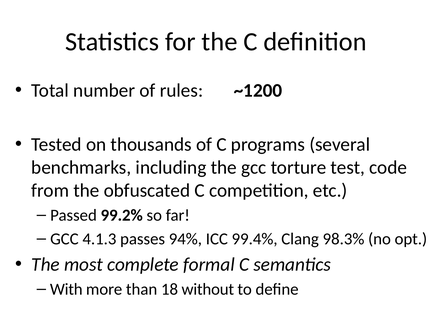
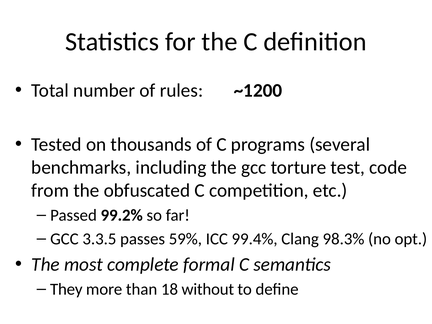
4.1.3: 4.1.3 -> 3.3.5
94%: 94% -> 59%
With: With -> They
